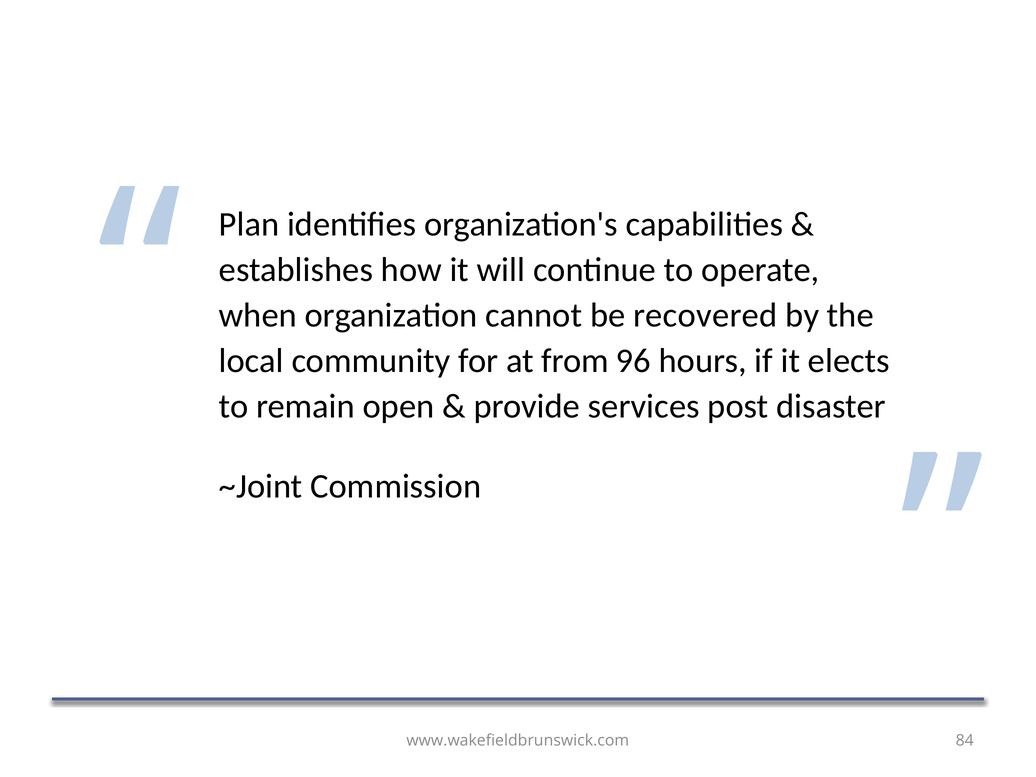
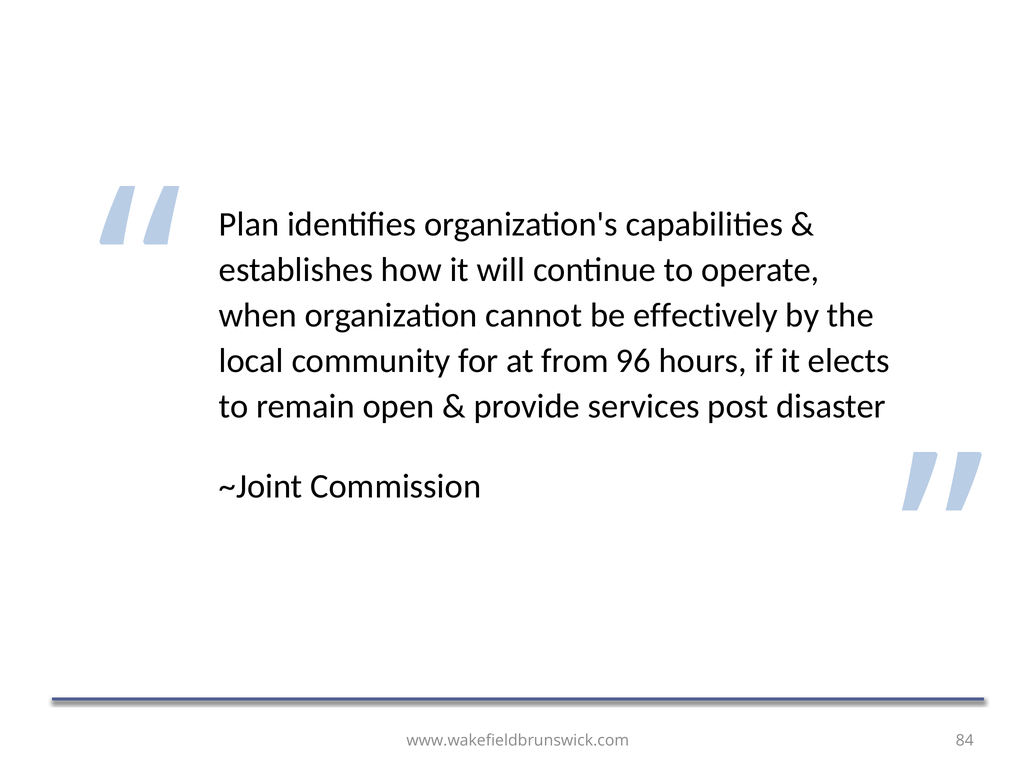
recovered: recovered -> effectively
